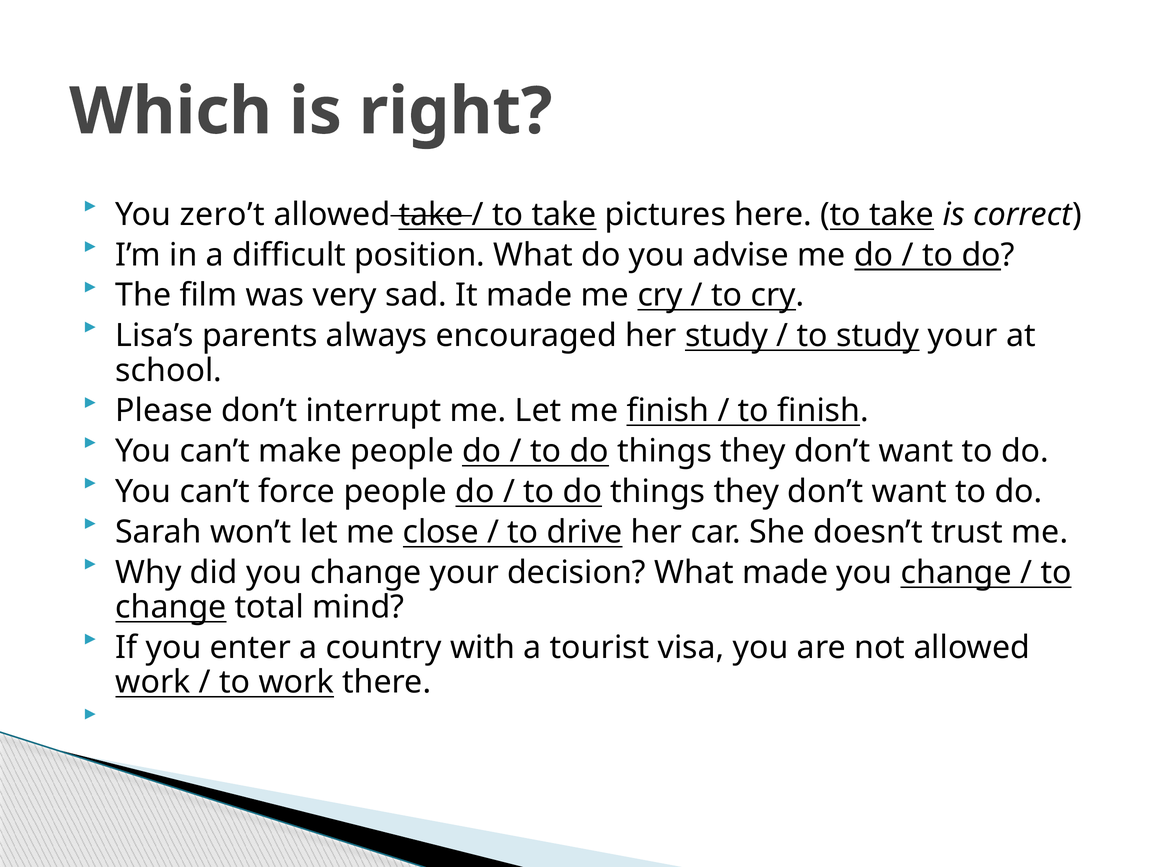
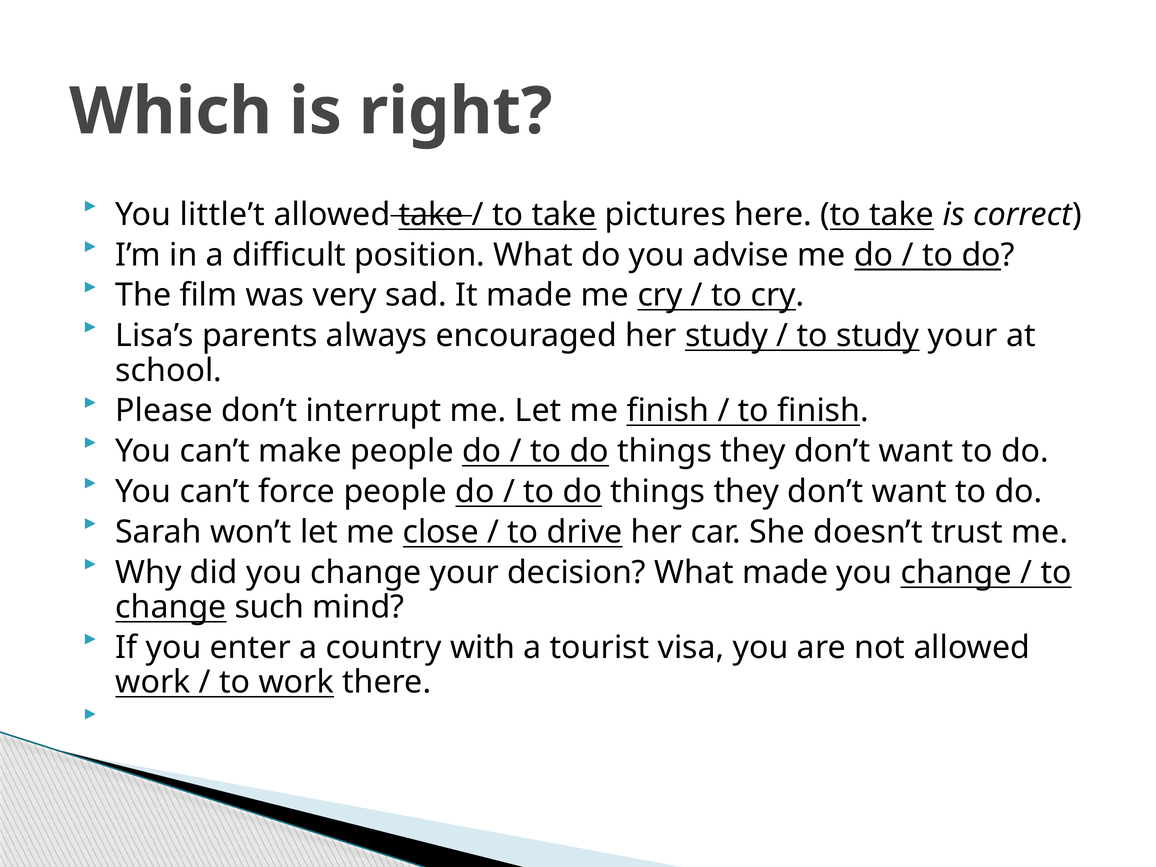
zero’t: zero’t -> little’t
total: total -> such
